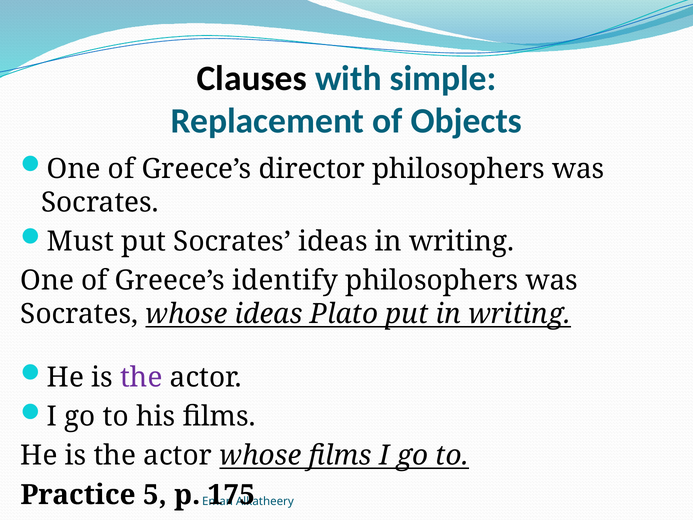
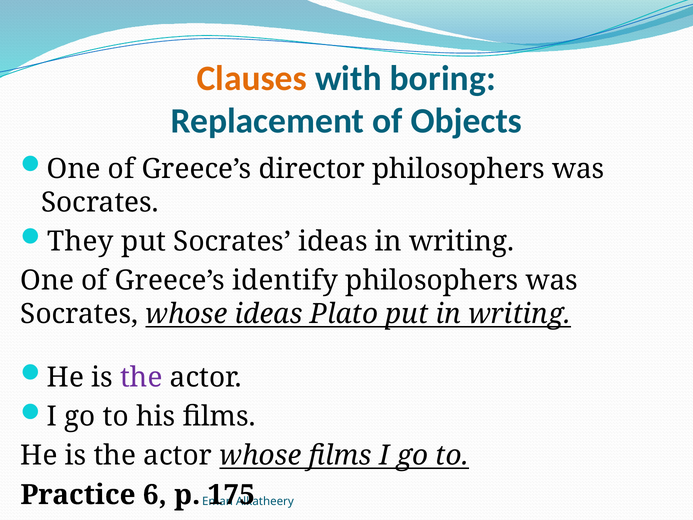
Clauses colour: black -> orange
simple: simple -> boring
Must: Must -> They
5: 5 -> 6
